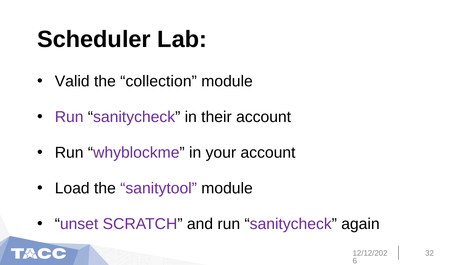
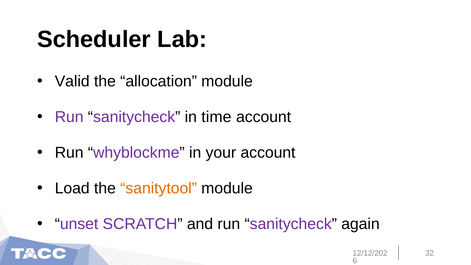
collection: collection -> allocation
their: their -> time
sanitytool colour: purple -> orange
